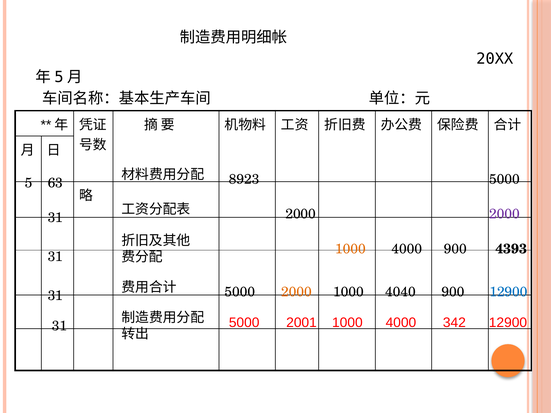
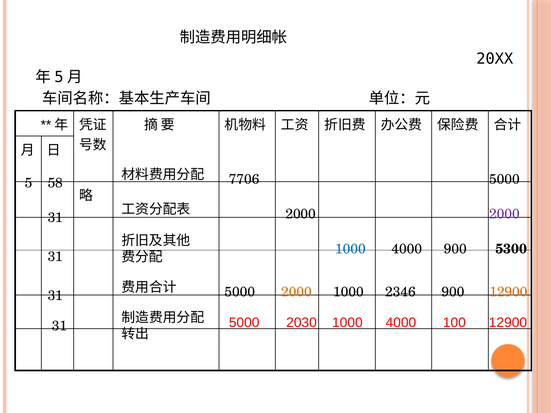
8923: 8923 -> 7706
63: 63 -> 58
1000 at (351, 249) colour: orange -> blue
4393: 4393 -> 5300
4040: 4040 -> 2346
12900 at (508, 292) colour: blue -> orange
2001: 2001 -> 2030
342: 342 -> 100
